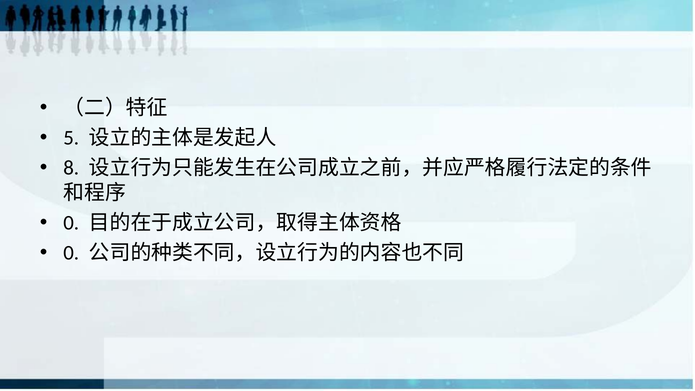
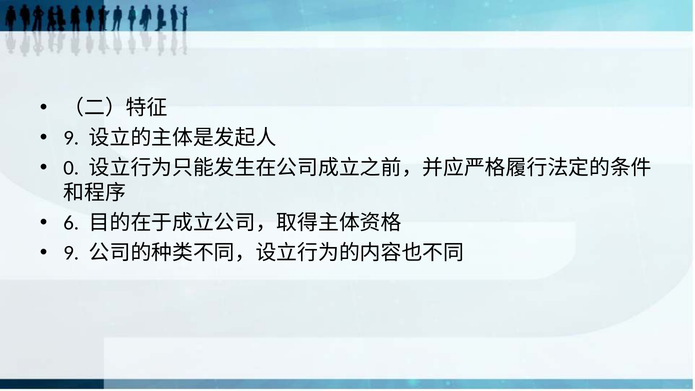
5 at (71, 138): 5 -> 9
8: 8 -> 0
0 at (71, 223): 0 -> 6
0 at (71, 253): 0 -> 9
